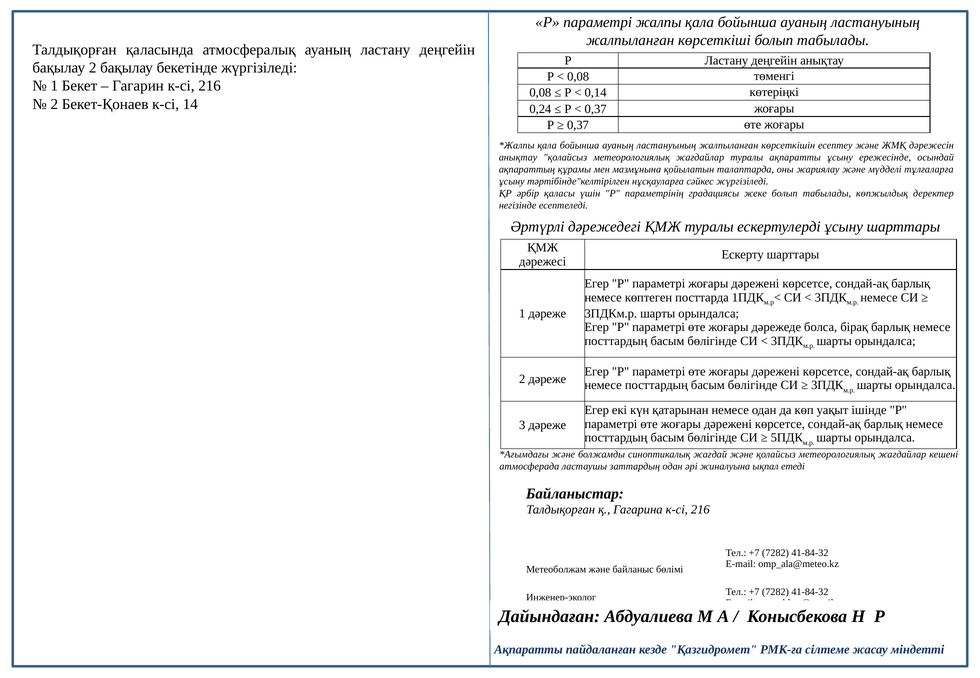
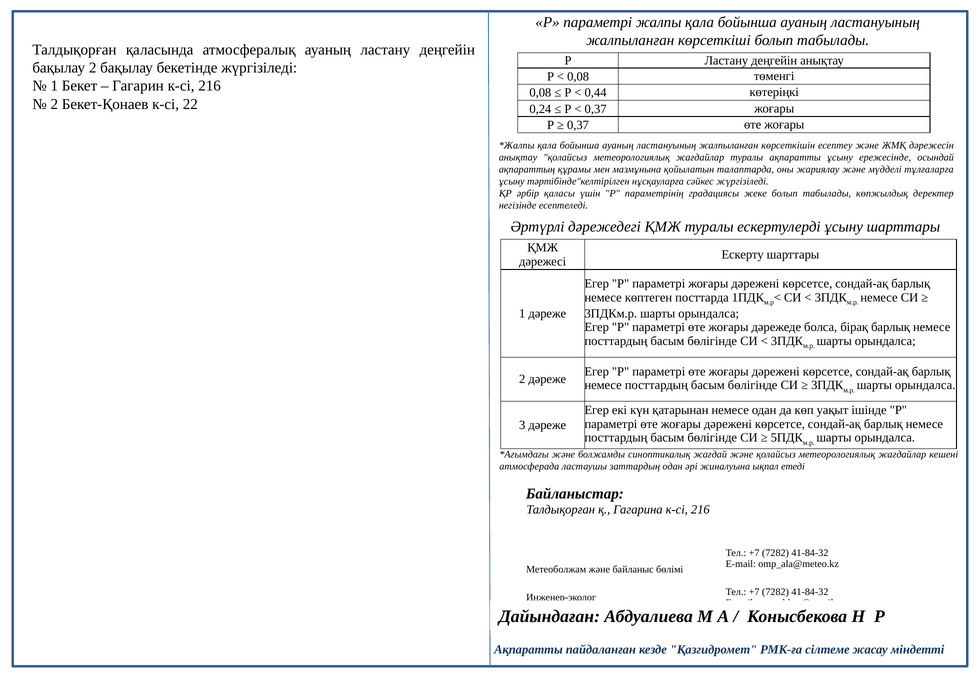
0,14: 0,14 -> 0,44
14: 14 -> 22
